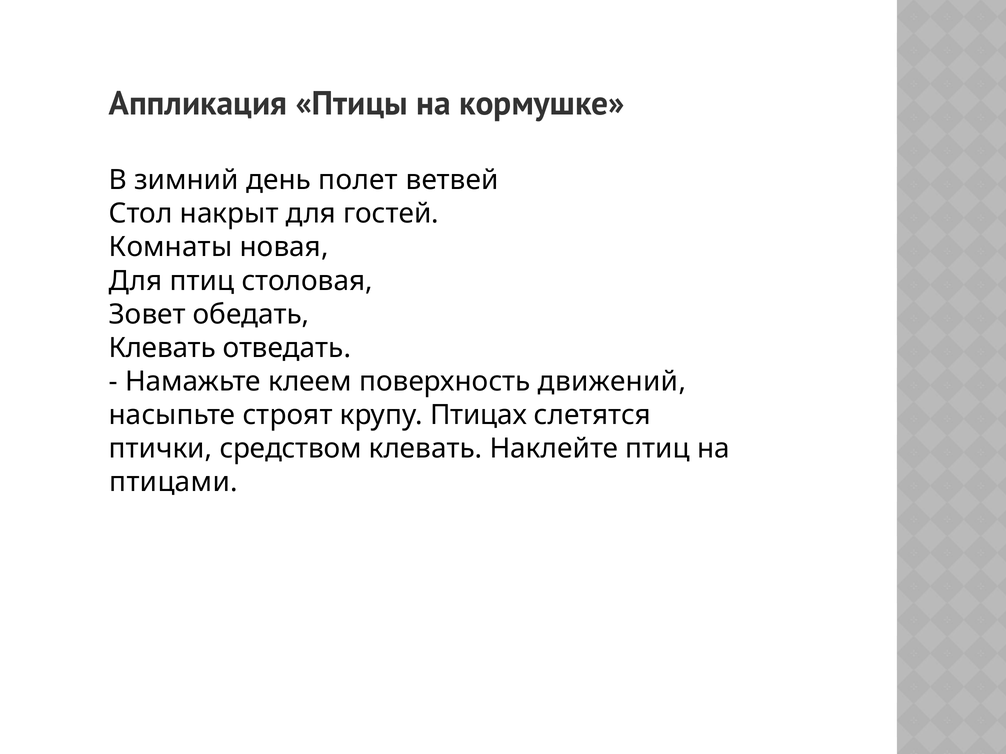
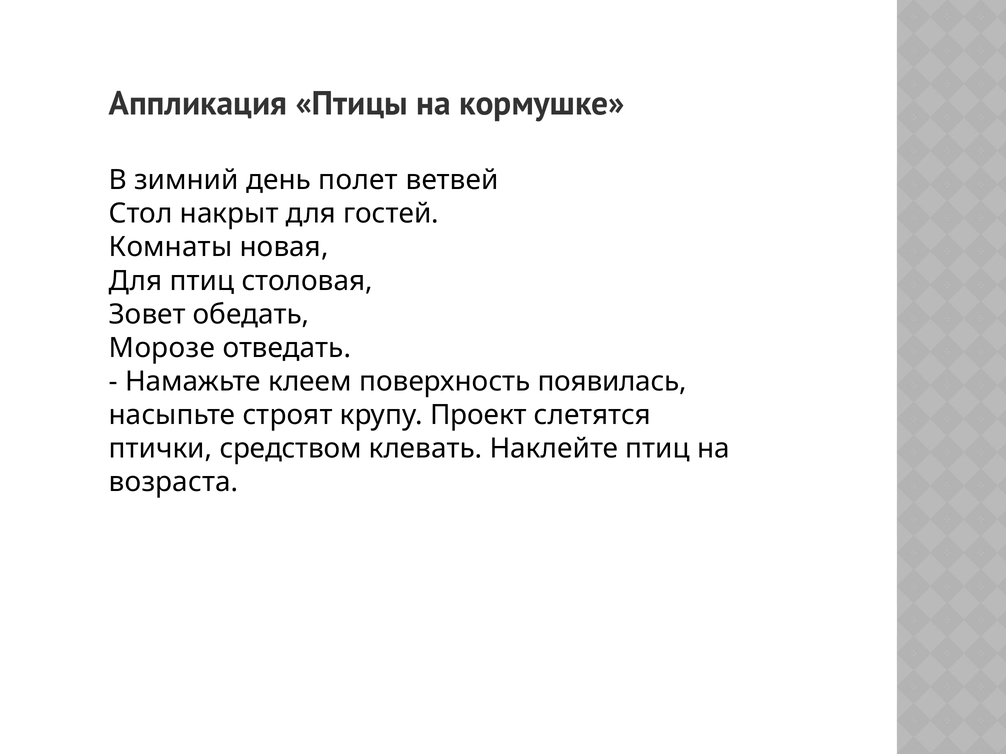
Клевать at (162, 348): Клевать -> Морозе
движений: движений -> появилась
Птицах: Птицах -> Проект
птицами: птицами -> возраста
